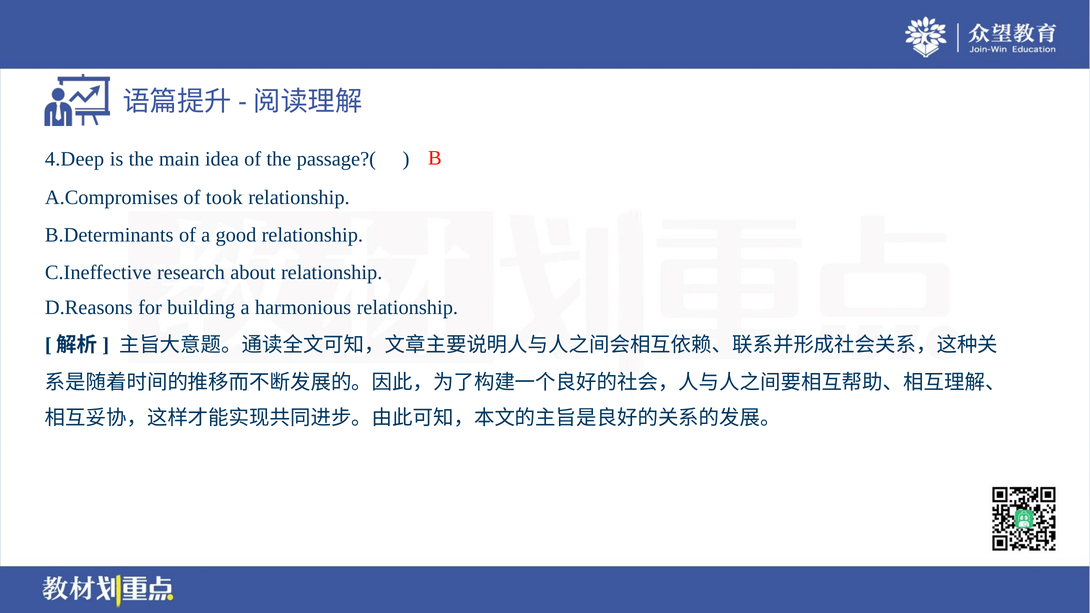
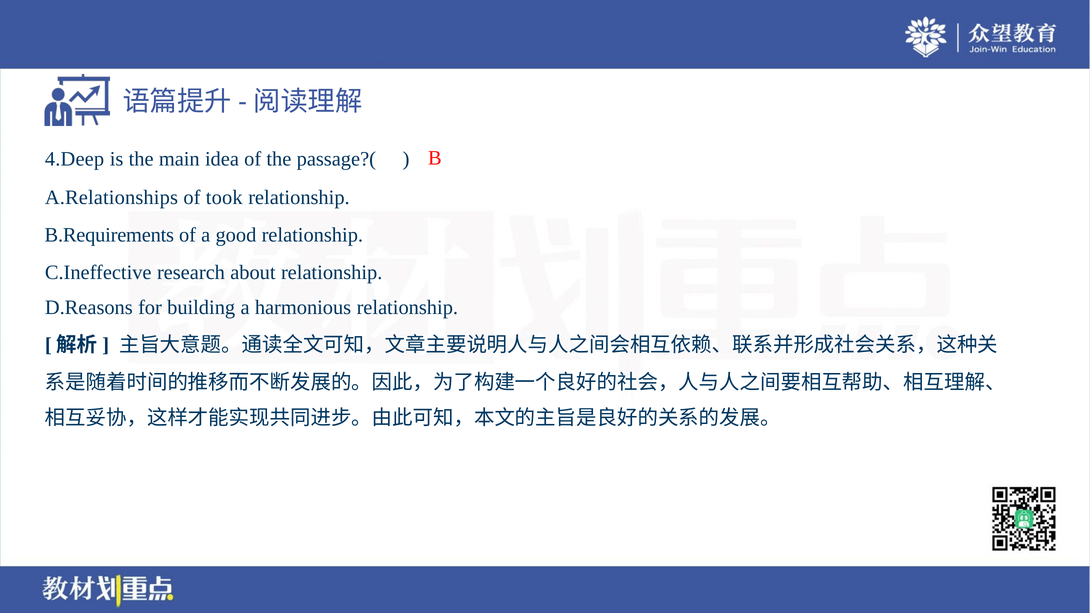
A.Compromises: A.Compromises -> A.Relationships
B.Determinants: B.Determinants -> B.Requirements
